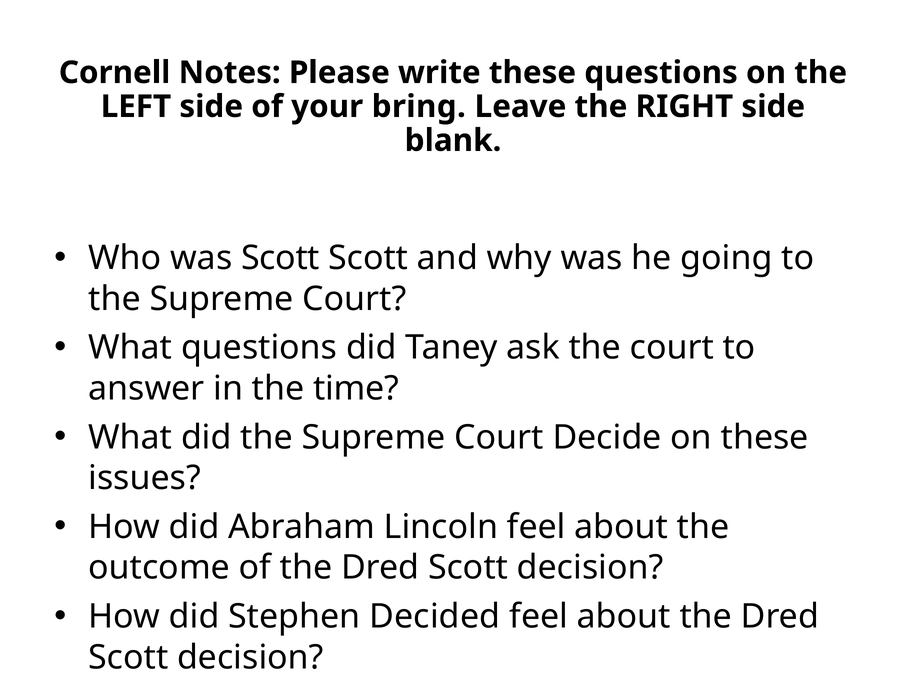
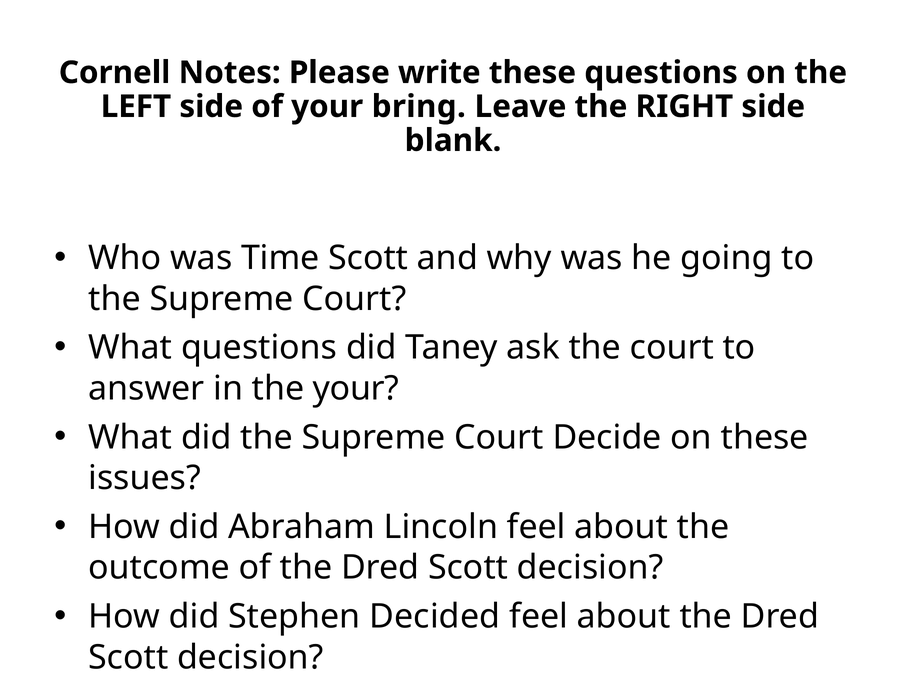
was Scott: Scott -> Time
the time: time -> your
